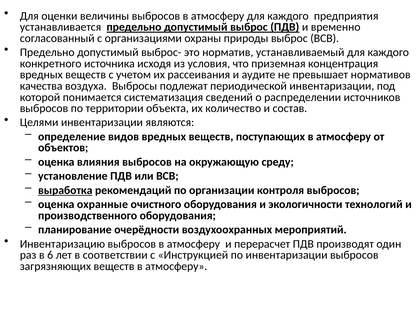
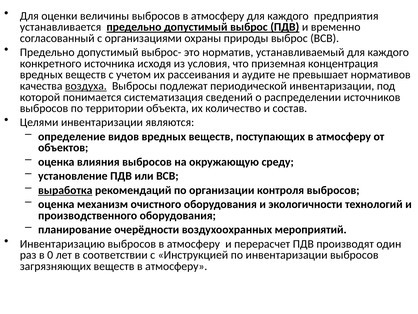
воздуха underline: none -> present
охранные: охранные -> механизм
6: 6 -> 0
